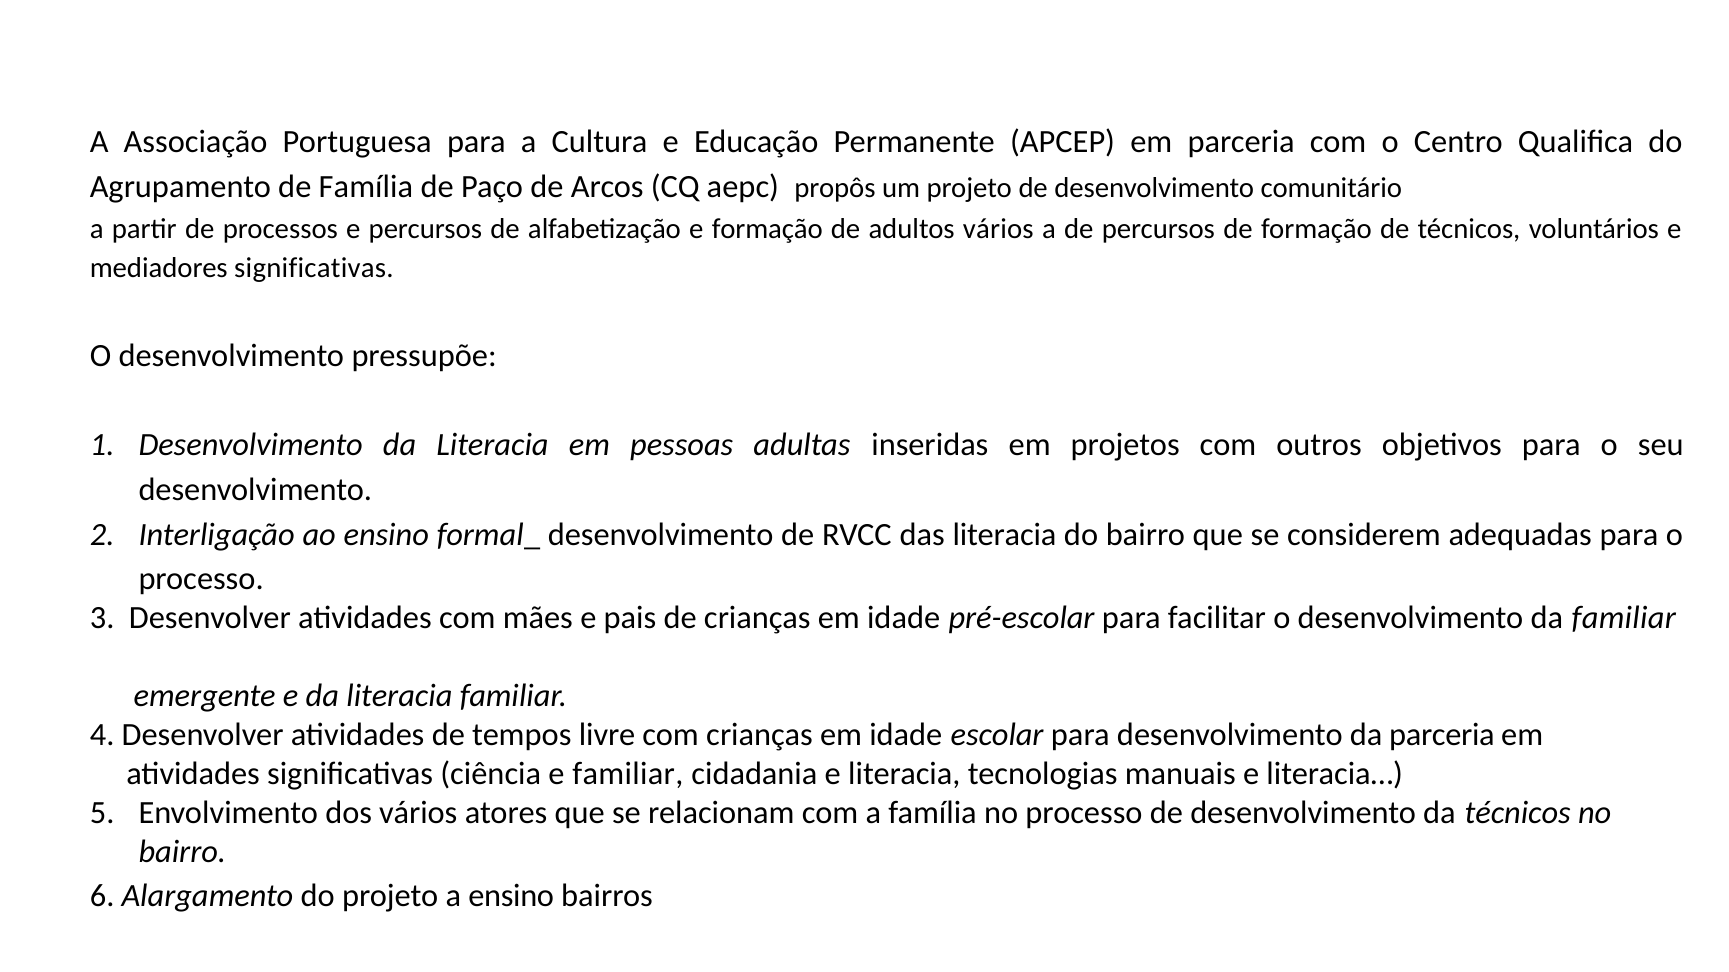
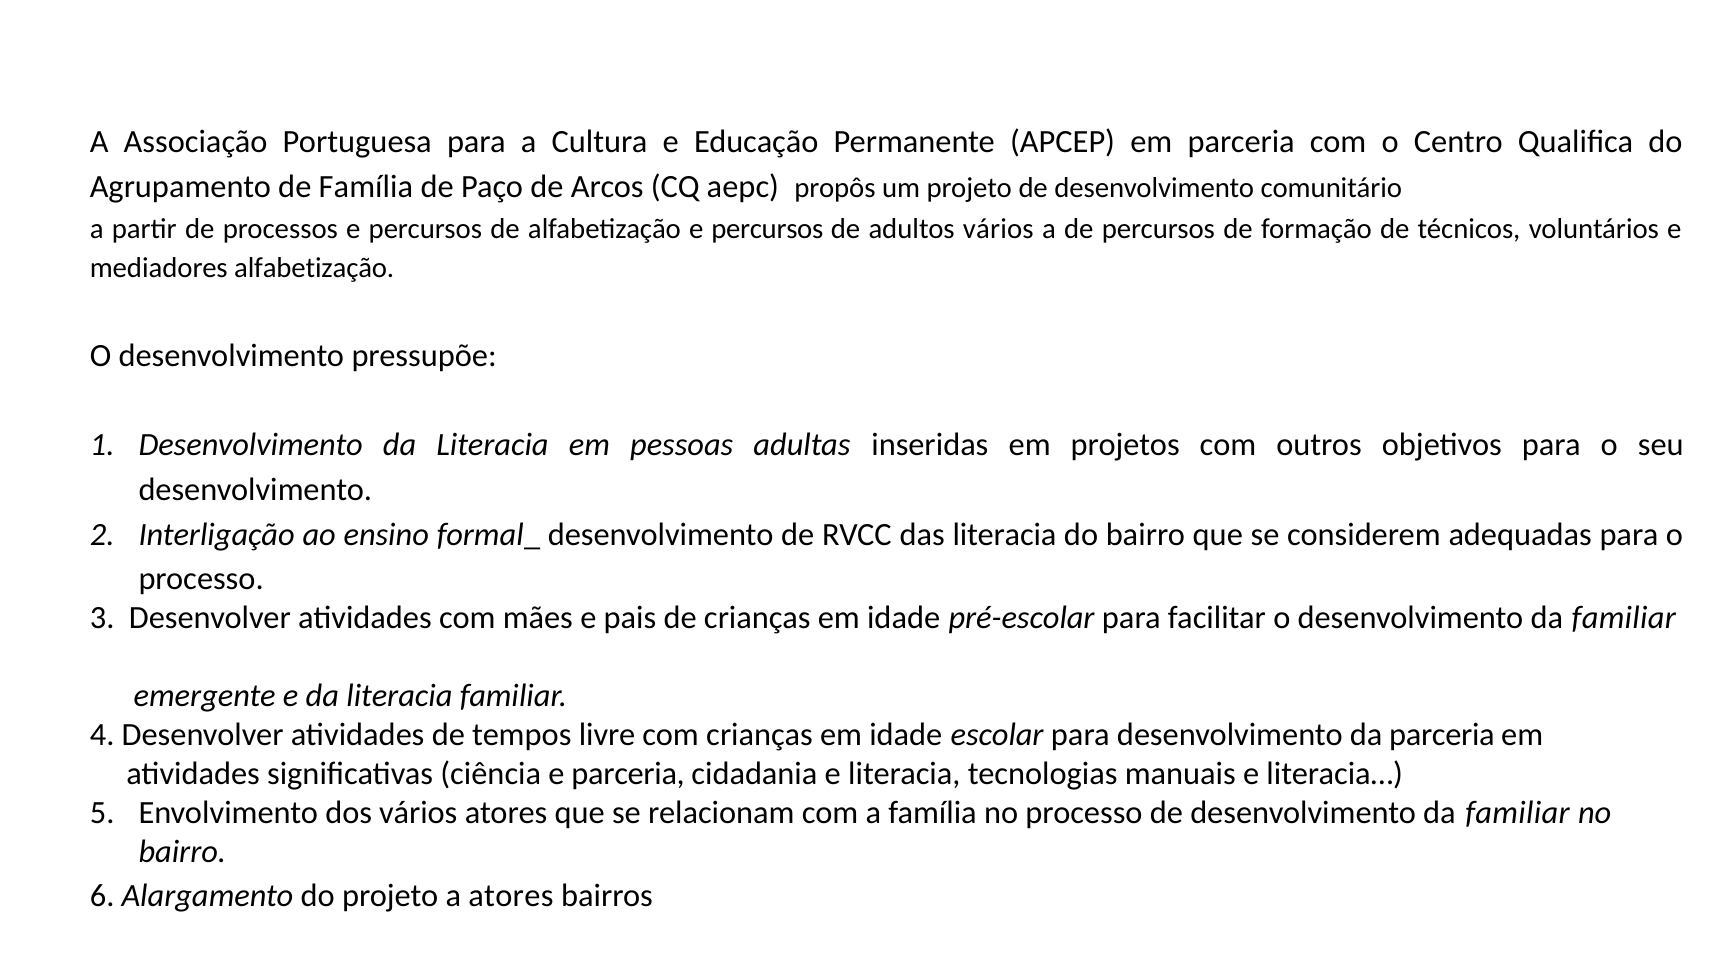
alfabetização e formação: formação -> percursos
mediadores significativas: significativas -> alfabetização
e familiar: familiar -> parceria
de desenvolvimento da técnicos: técnicos -> familiar
a ensino: ensino -> atores
